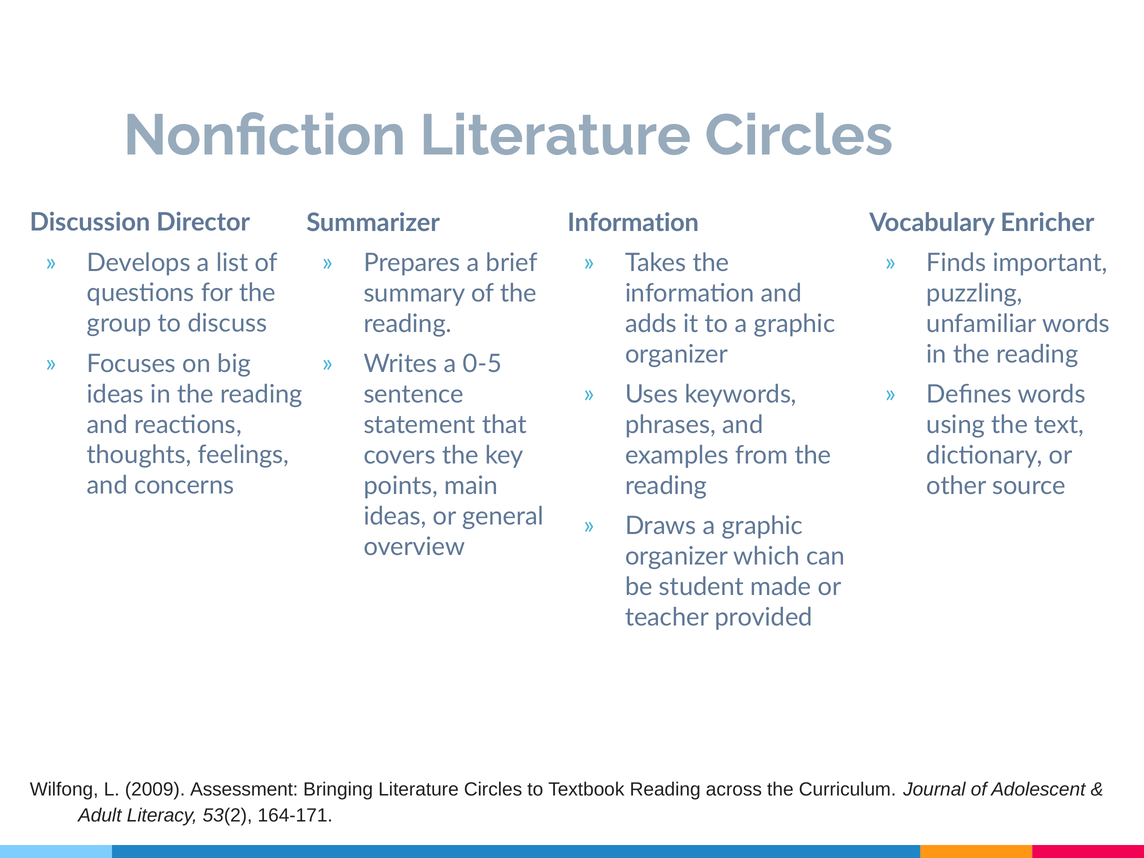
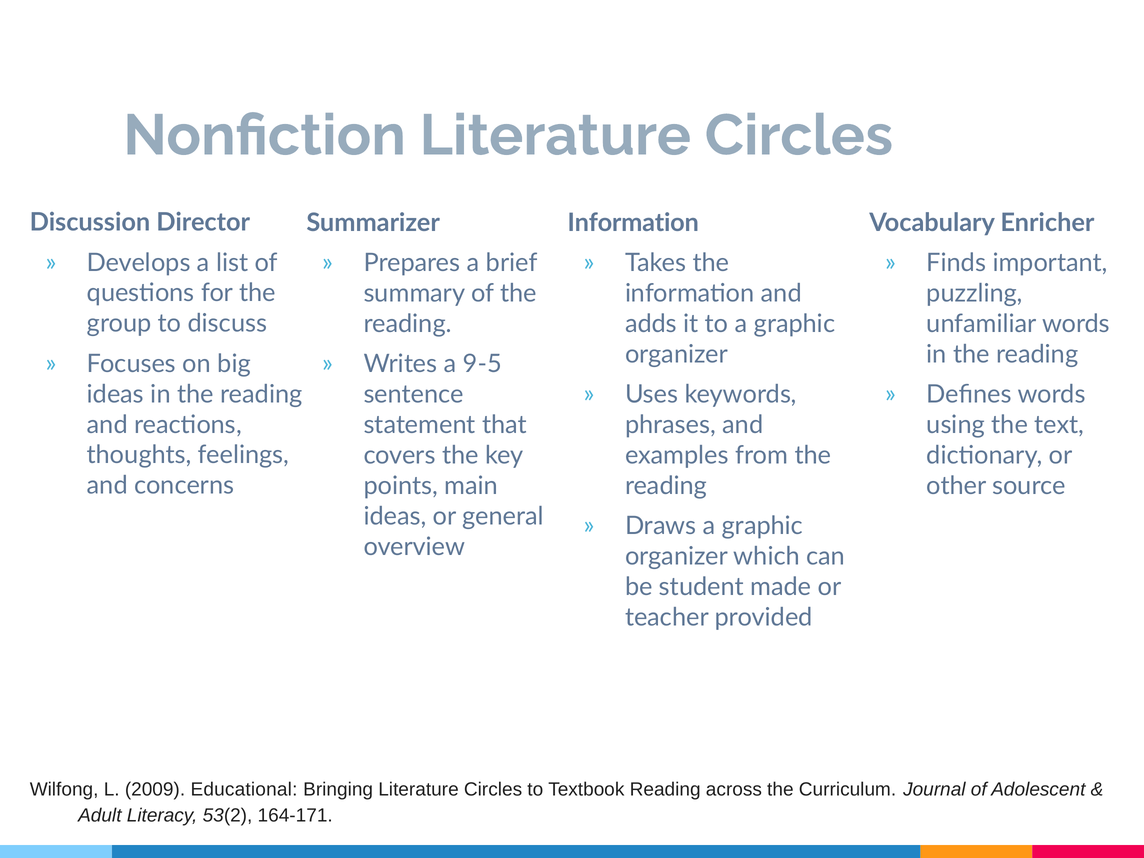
0-5: 0-5 -> 9-5
Assessment: Assessment -> Educational
